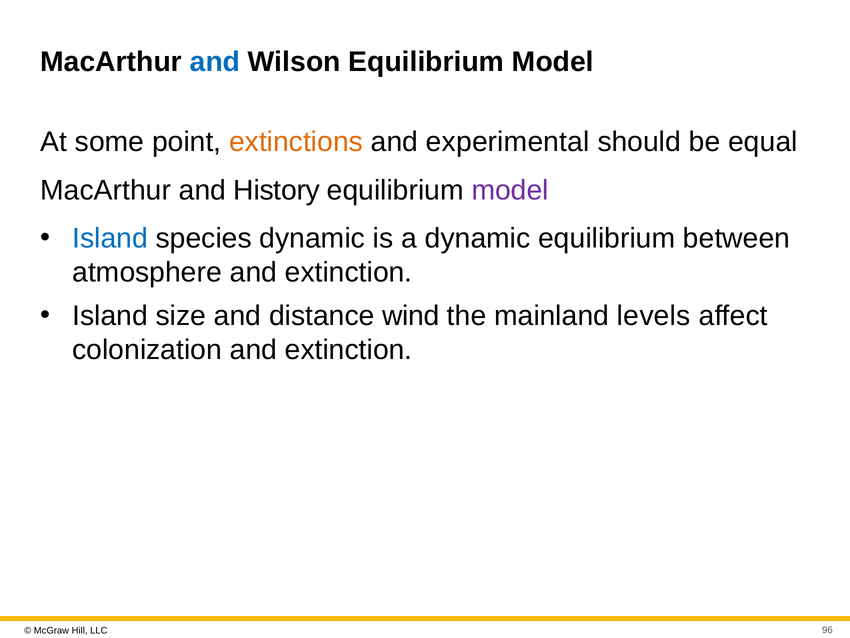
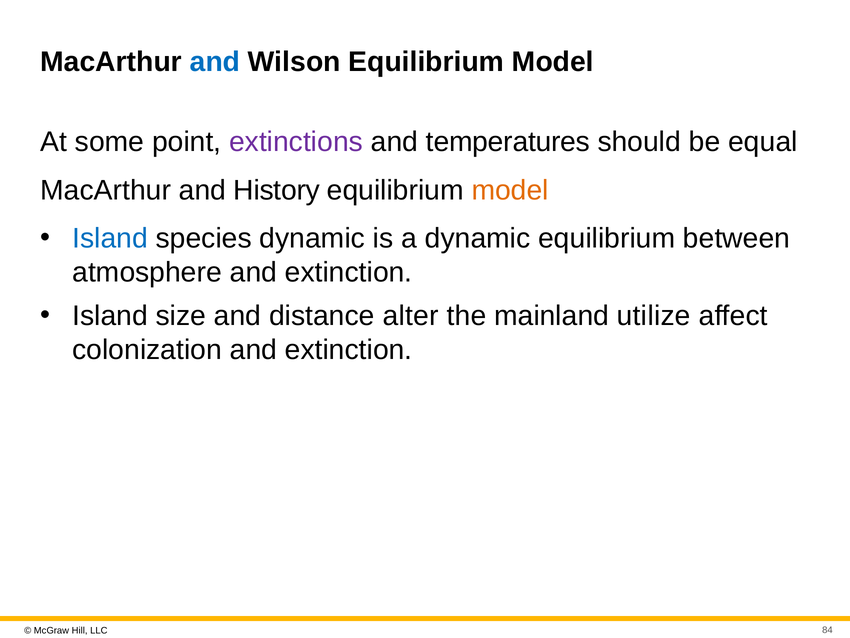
extinctions colour: orange -> purple
experimental: experimental -> temperatures
model at (510, 190) colour: purple -> orange
wind: wind -> alter
levels: levels -> utilize
96: 96 -> 84
